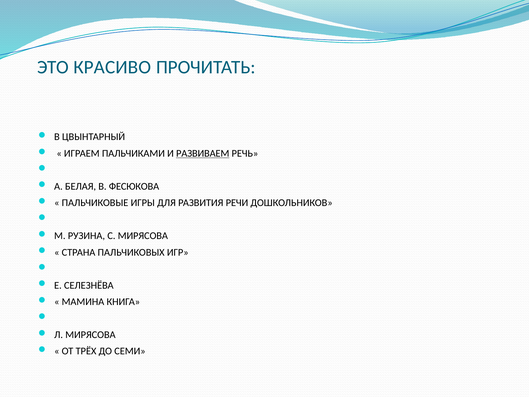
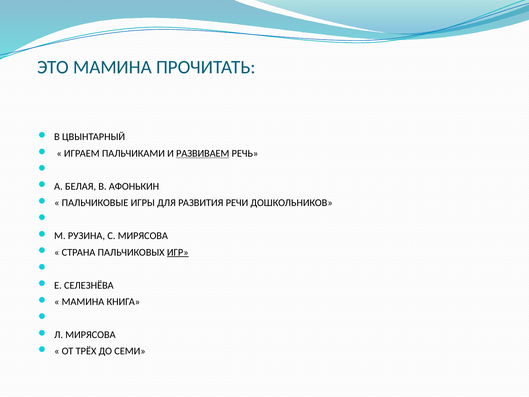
ЭТО КРАСИВО: КРАСИВО -> МАМИНА
ФЕСЮКОВА: ФЕСЮКОВА -> АФОНЬКИН
ИГР underline: none -> present
